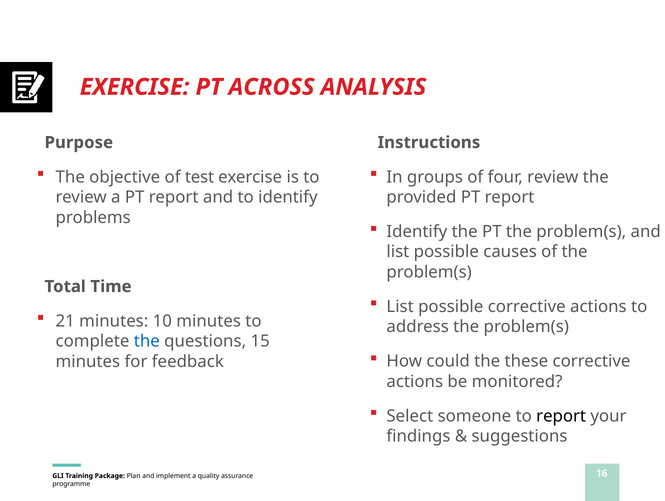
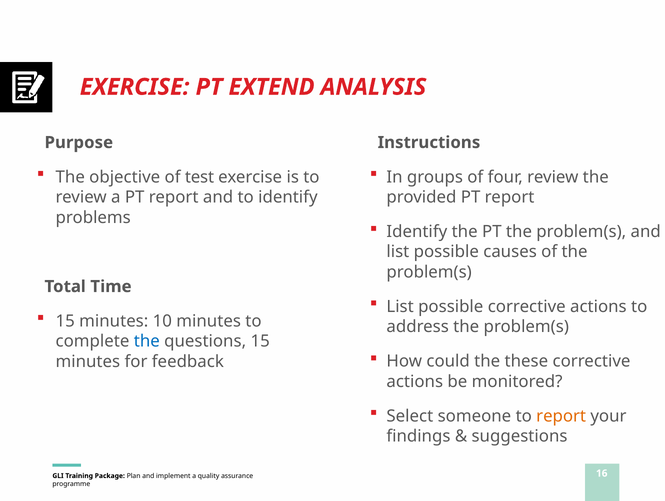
ACROSS: ACROSS -> EXTEND
21 at (65, 321): 21 -> 15
report at (561, 416) colour: black -> orange
